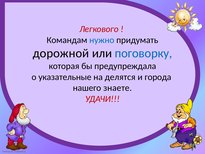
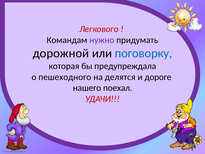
нужно colour: blue -> purple
указательные: указательные -> пешеходного
города: города -> дороге
знаете: знаете -> поехал
